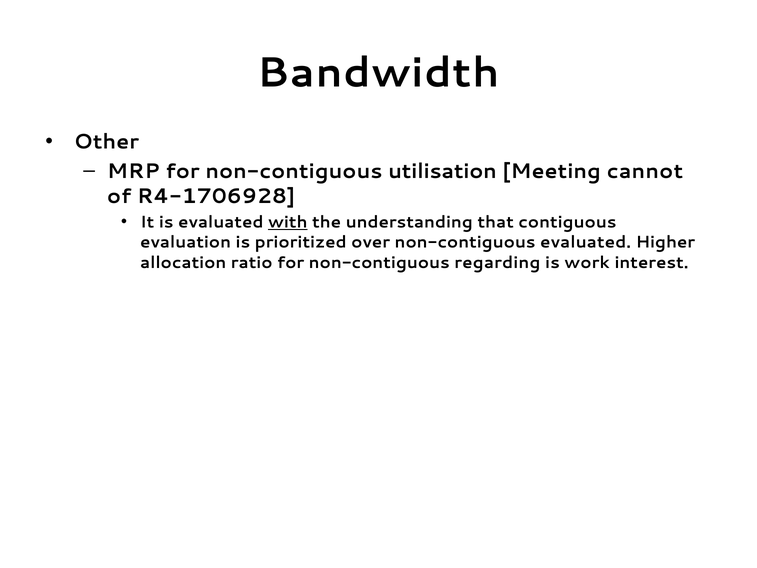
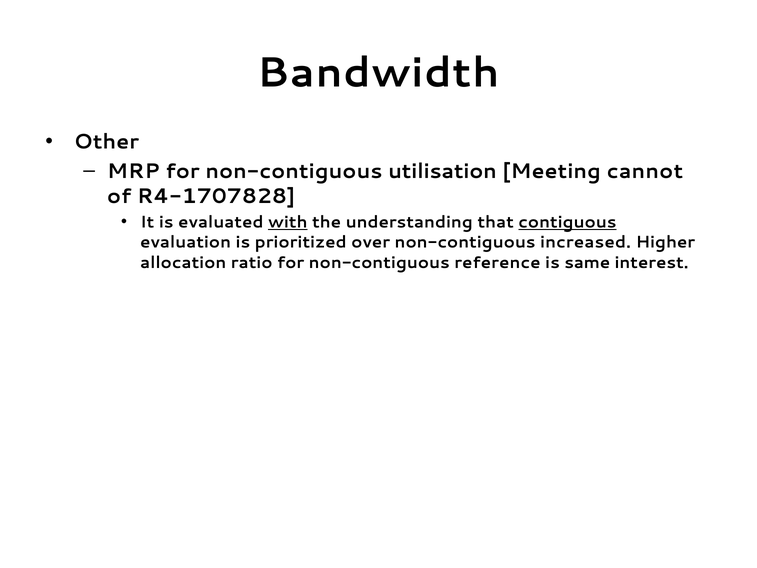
R4-1706928: R4-1706928 -> R4-1707828
contiguous underline: none -> present
non-contiguous evaluated: evaluated -> increased
regarding: regarding -> reference
work: work -> same
